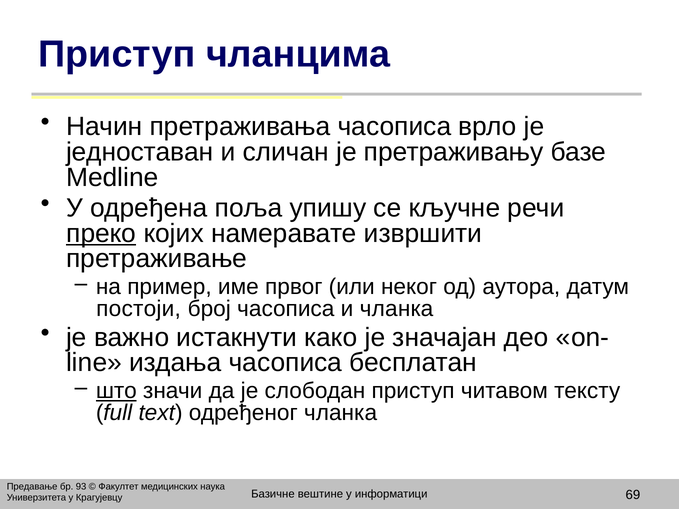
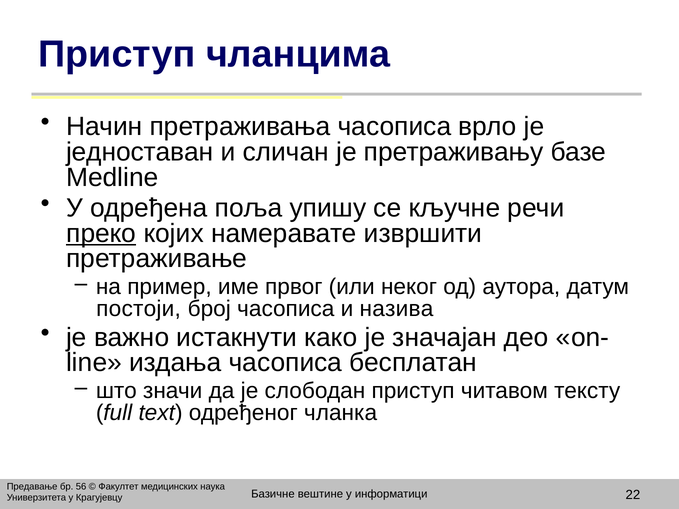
и чланка: чланка -> назива
што underline: present -> none
93: 93 -> 56
69: 69 -> 22
